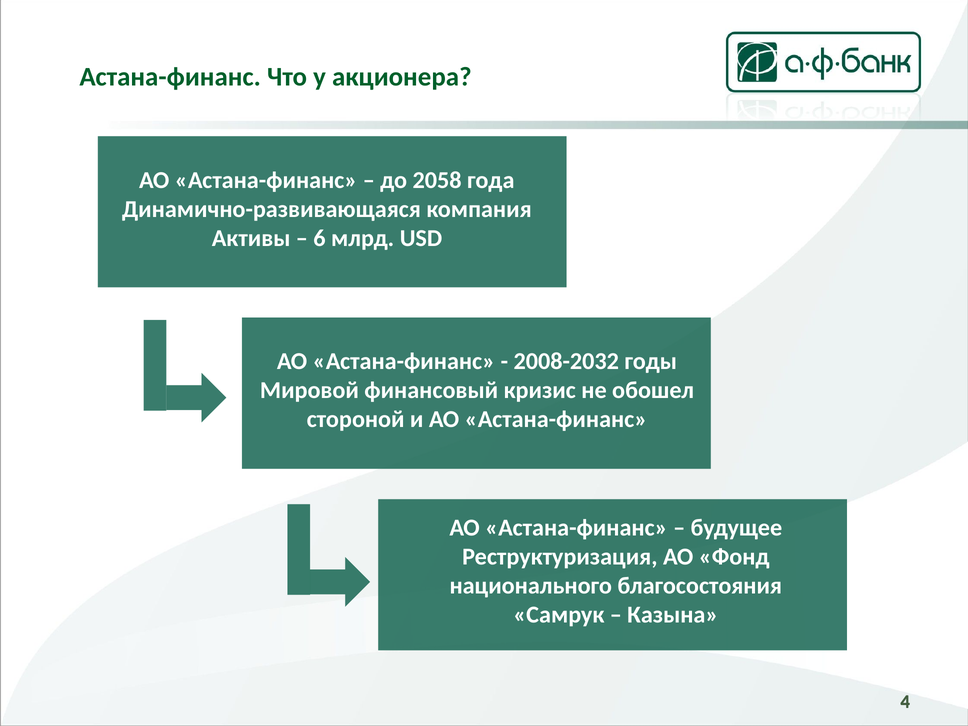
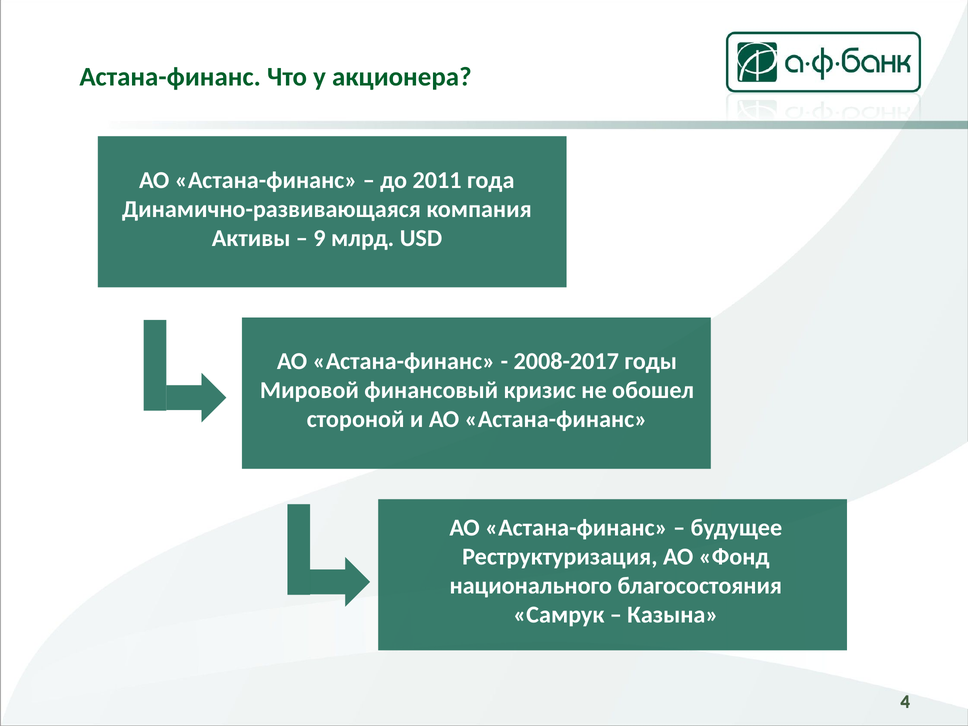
2058: 2058 -> 2011
6: 6 -> 9
2008-2032: 2008-2032 -> 2008-2017
